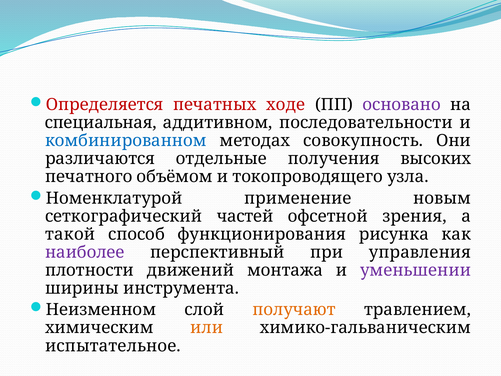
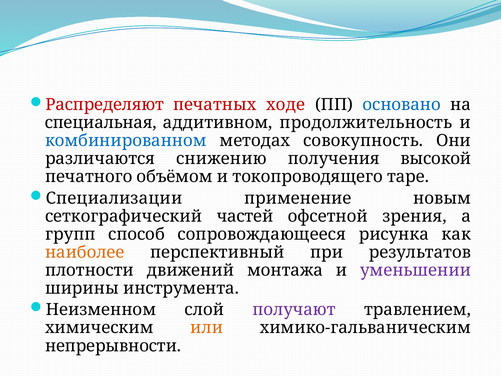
Определяется: Определяется -> Распределяют
основано colour: purple -> blue
последовательности: последовательности -> продолжительность
отдельные: отдельные -> снижению
высоких: высоких -> высокой
узла: узла -> таре
Номенклатурой: Номенклатурой -> Специализации
такой: такой -> групп
функционирования: функционирования -> сопровождающееся
наиболее colour: purple -> orange
управления: управления -> результатов
получают colour: orange -> purple
испытательное: испытательное -> непрерывности
